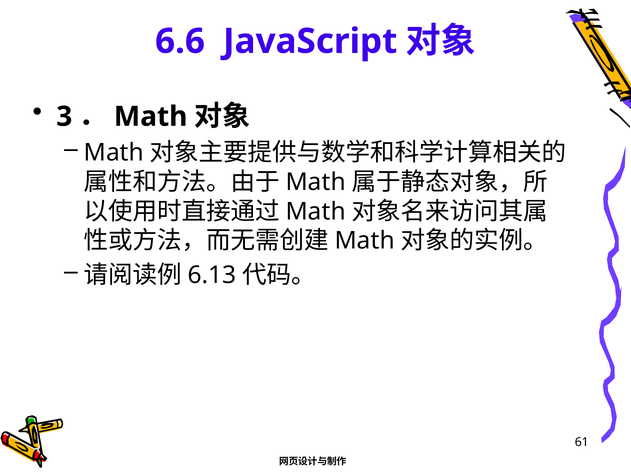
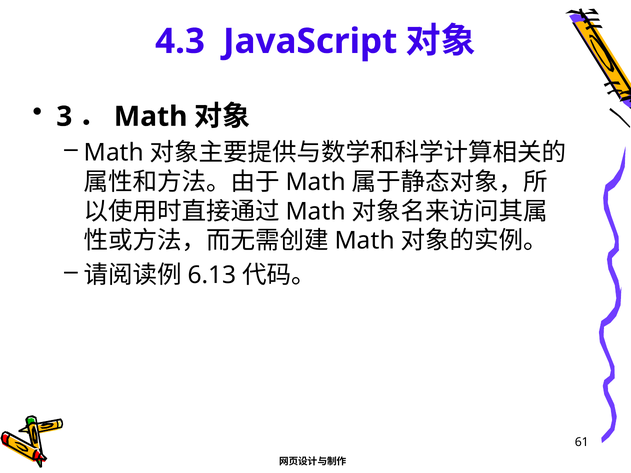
6.6: 6.6 -> 4.3
